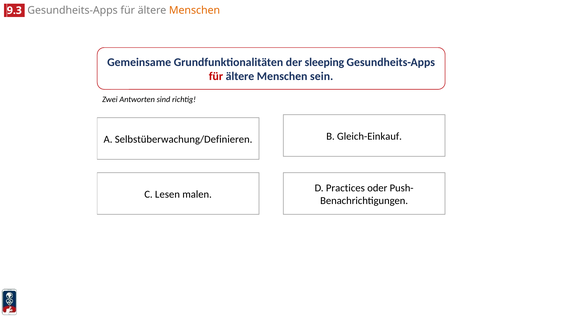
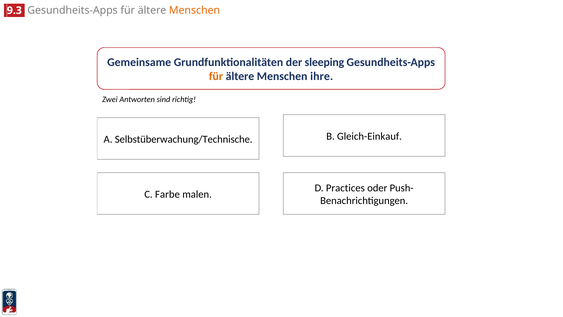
für at (216, 76) colour: red -> orange
sein: sein -> ihre
Selbstüberwachung/Definieren: Selbstüberwachung/Definieren -> Selbstüberwachung/Technische
Lesen: Lesen -> Farbe
